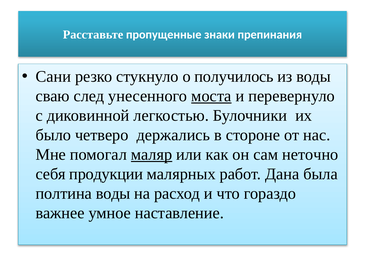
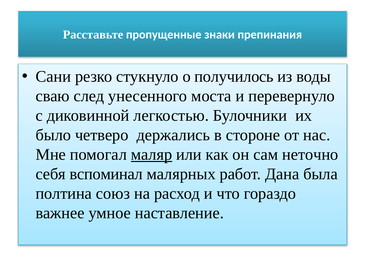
моста underline: present -> none
продукции: продукции -> вспоминал
полтина воды: воды -> союз
